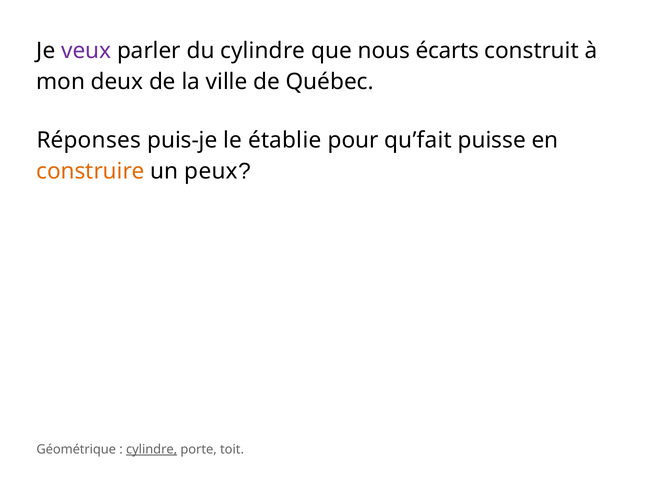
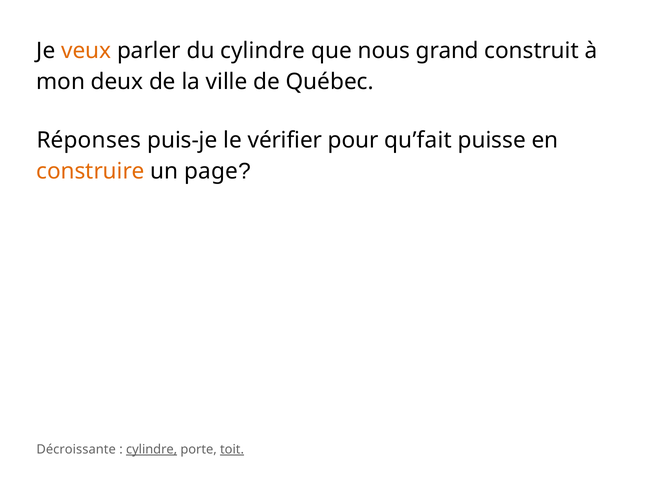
veux colour: purple -> orange
écarts: écarts -> grand
établie: établie -> vérifier
peux: peux -> page
Géométrique: Géométrique -> Décroissante
toit underline: none -> present
